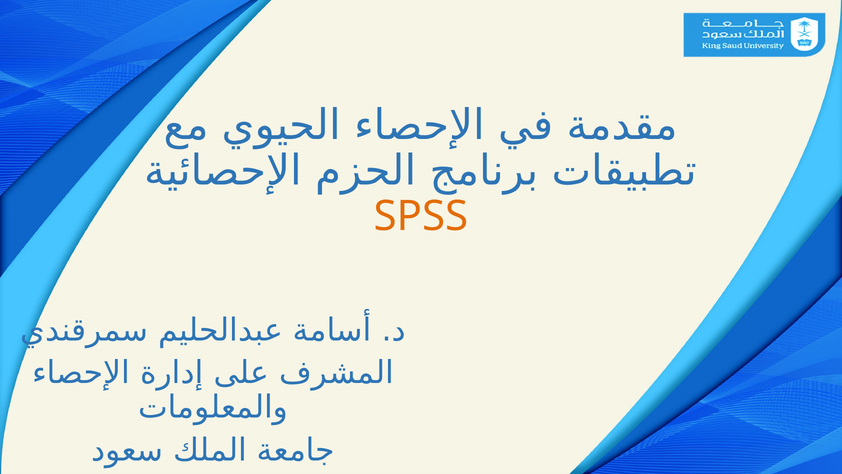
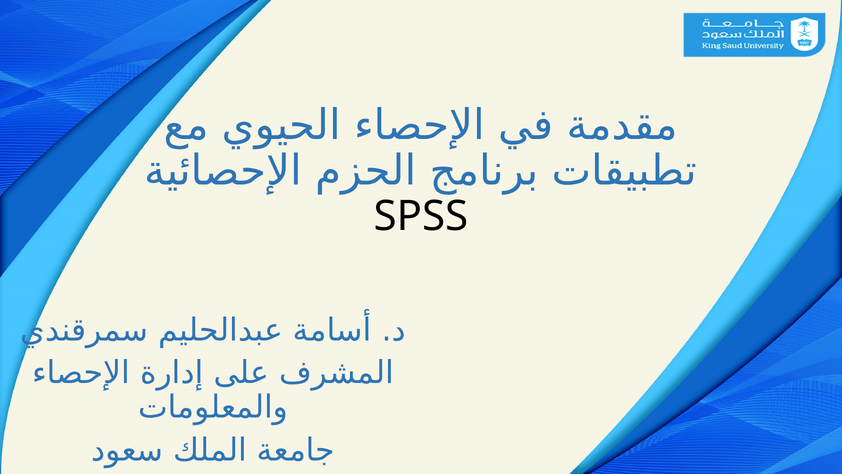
SPSS colour: orange -> black
